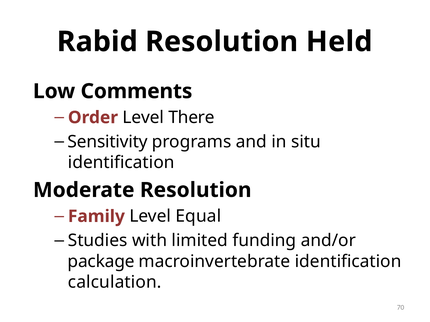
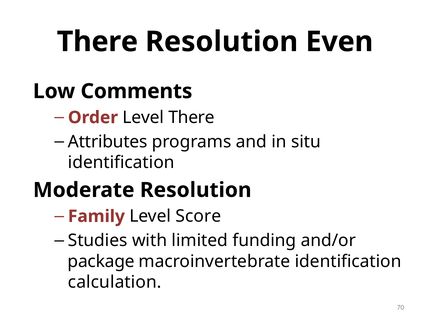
Rabid at (97, 42): Rabid -> There
Held: Held -> Even
Sensitivity: Sensitivity -> Attributes
Equal: Equal -> Score
